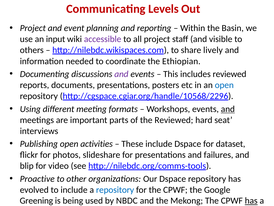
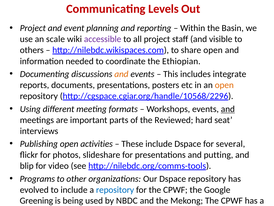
input: input -> scale
share lively: lively -> open
and at (121, 74) colour: purple -> orange
includes reviewed: reviewed -> integrate
open at (224, 85) colour: blue -> orange
dataset: dataset -> several
failures: failures -> putting
Proactive: Proactive -> Programs
has at (251, 200) underline: present -> none
